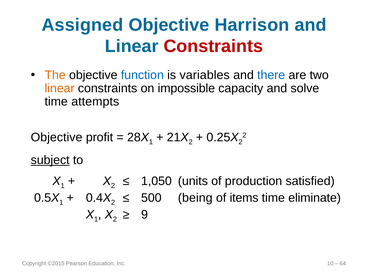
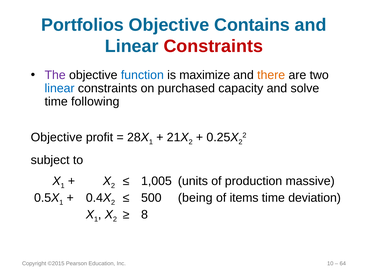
Assigned: Assigned -> Portfolios
Harrison: Harrison -> Contains
The colour: orange -> purple
variables: variables -> maximize
there colour: blue -> orange
linear at (60, 88) colour: orange -> blue
impossible: impossible -> purchased
attempts: attempts -> following
subject underline: present -> none
1,050: 1,050 -> 1,005
satisfied: satisfied -> massive
eliminate: eliminate -> deviation
9: 9 -> 8
